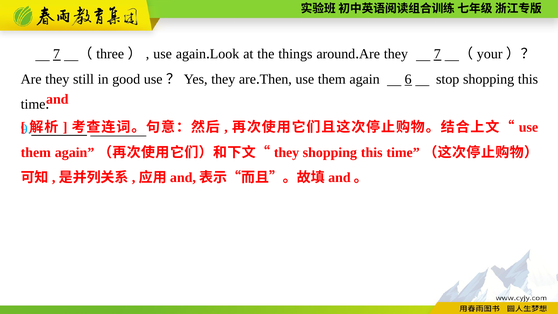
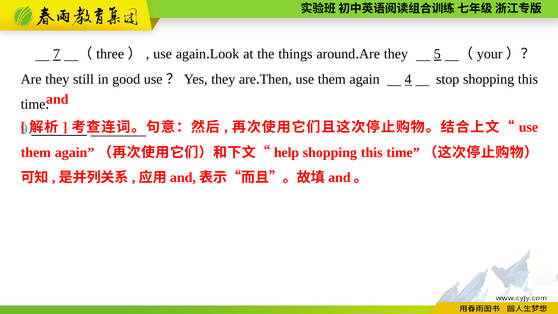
they 7: 7 -> 5
6: 6 -> 4
they at (287, 152): they -> help
